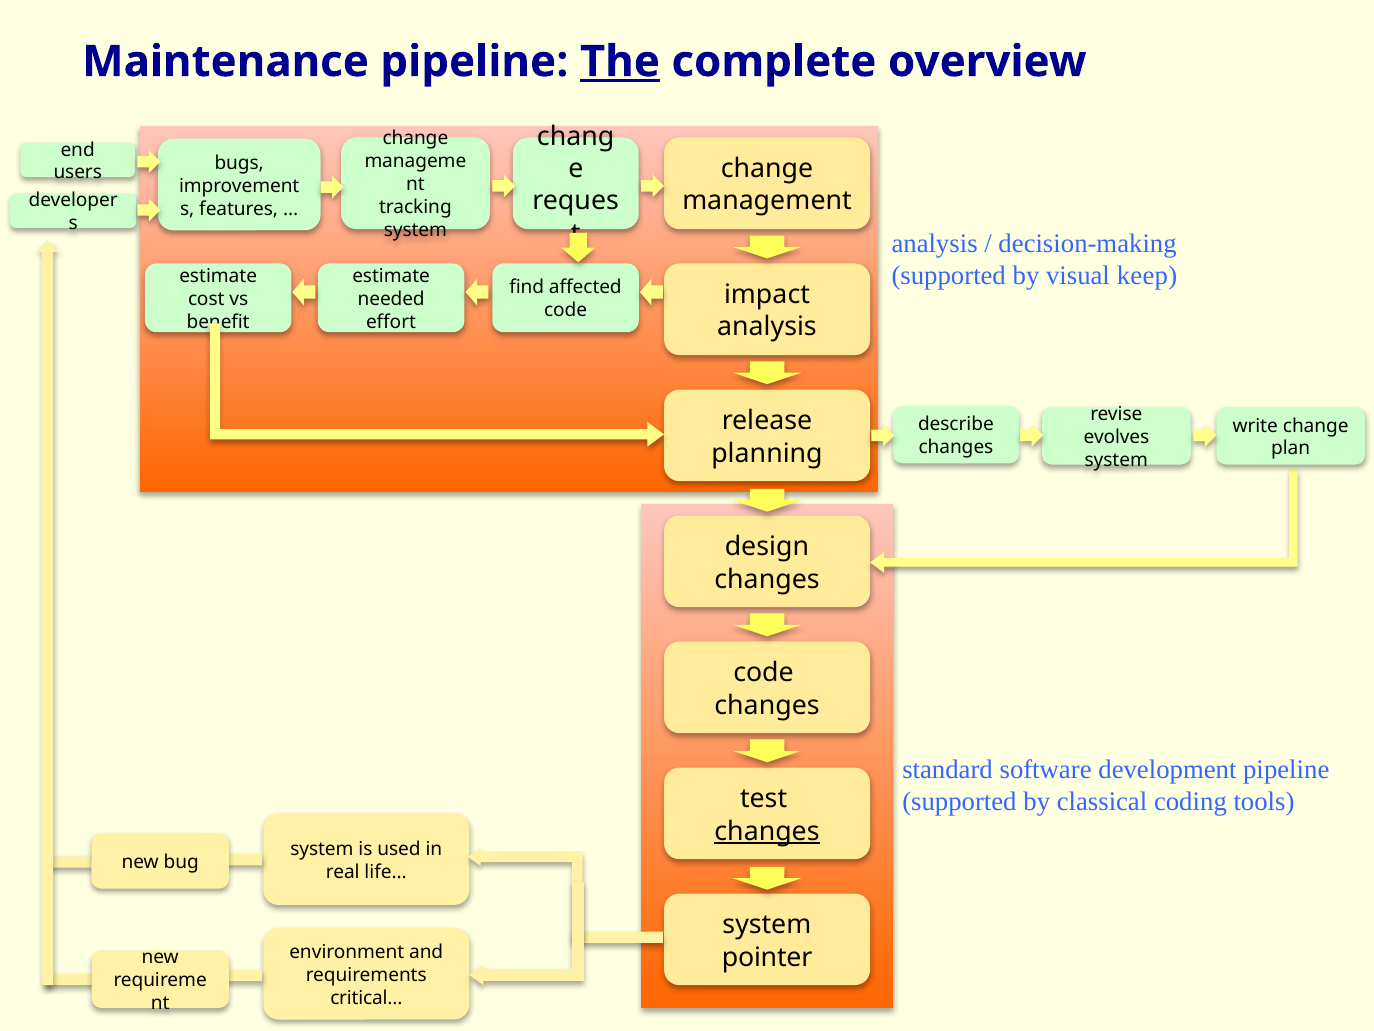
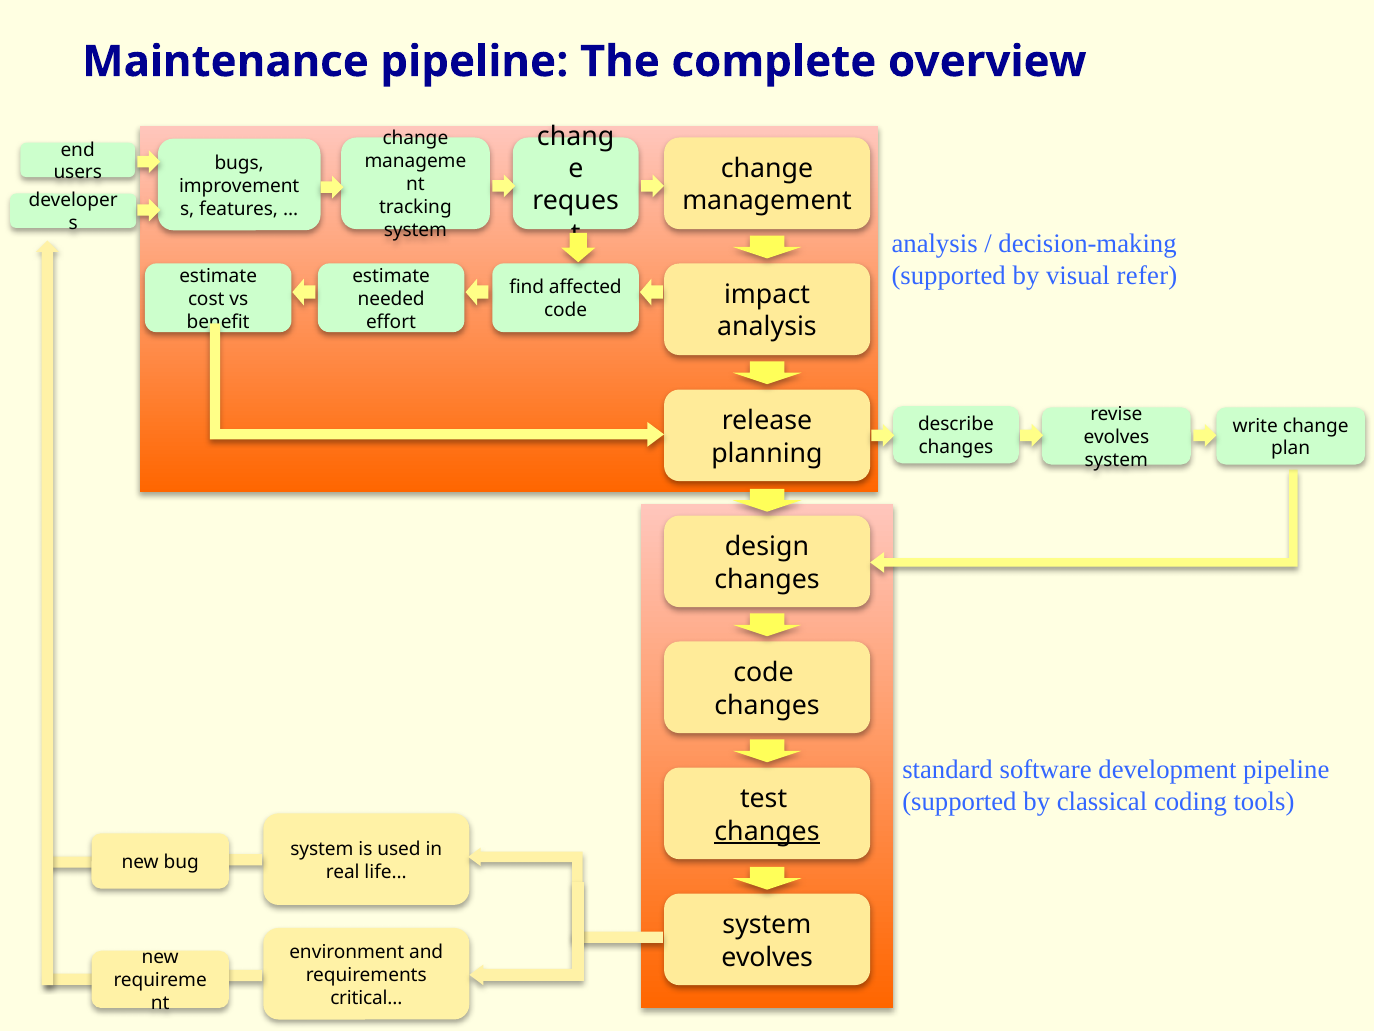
The underline: present -> none
keep: keep -> refer
pointer at (767, 957): pointer -> evolves
